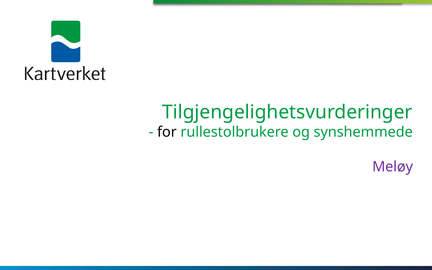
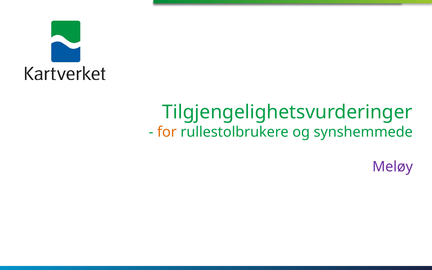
for colour: black -> orange
